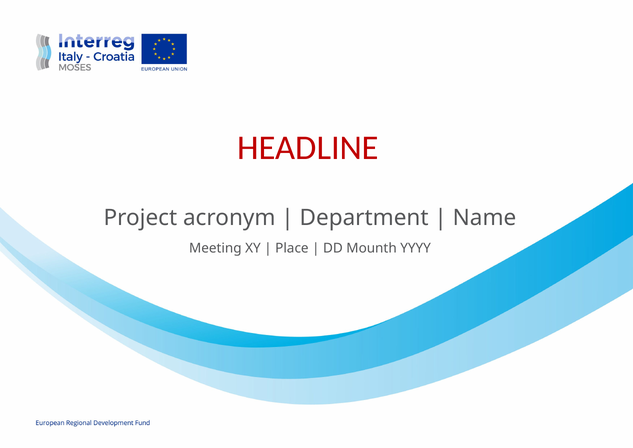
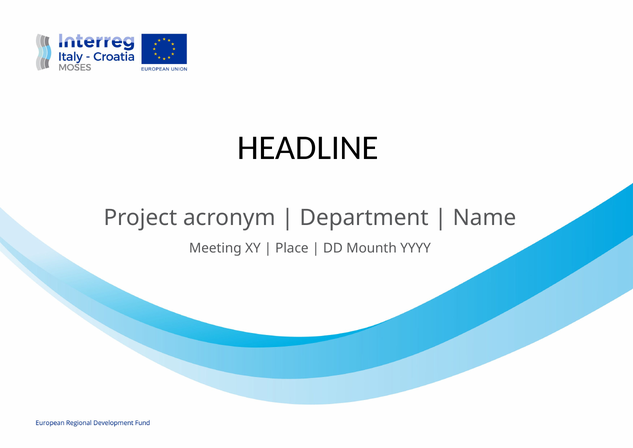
HEADLINE colour: red -> black
